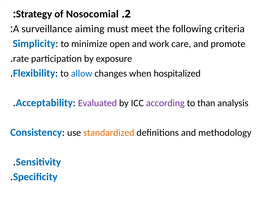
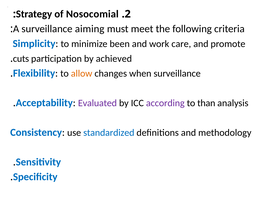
open: open -> been
rate: rate -> cuts
exposure: exposure -> achieved
allow colour: blue -> orange
when hospitalized: hospitalized -> surveillance
standardized colour: orange -> blue
